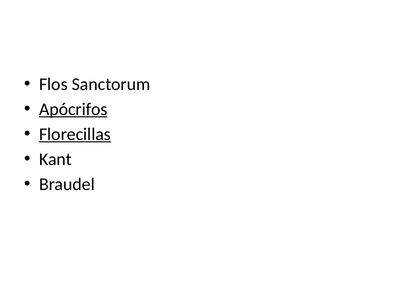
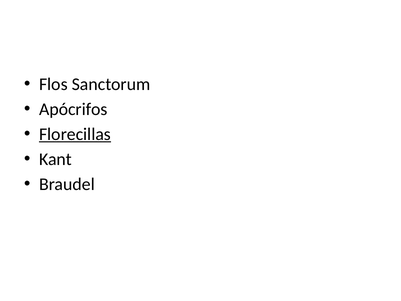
Apócrifos underline: present -> none
